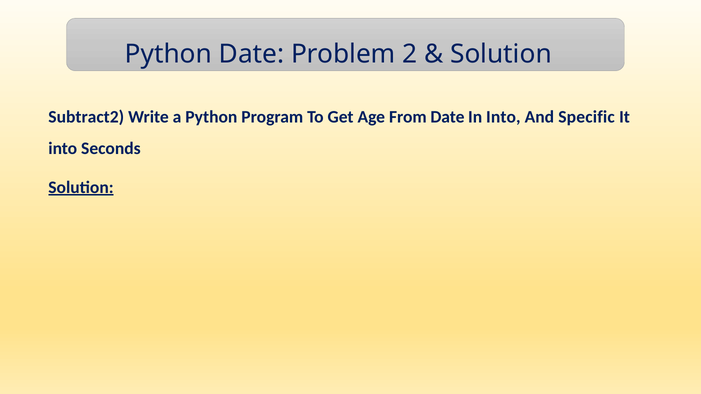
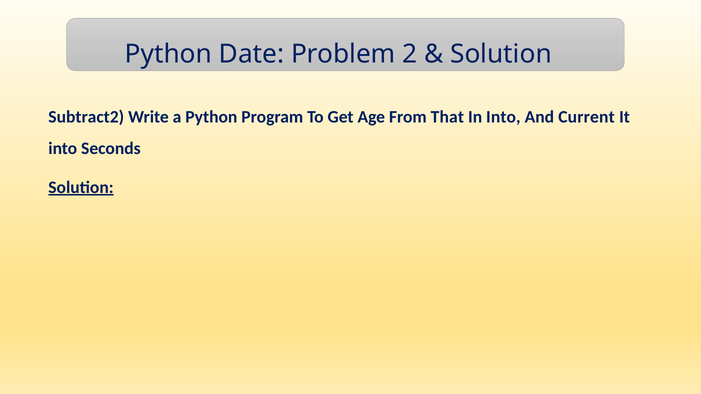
From Date: Date -> That
Specific: Specific -> Current
